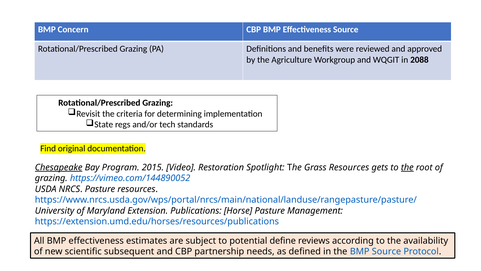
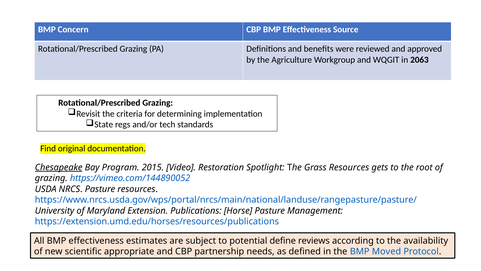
2088: 2088 -> 2063
the at (407, 167) underline: present -> none
subsequent: subsequent -> appropriate
BMP Source: Source -> Moved
